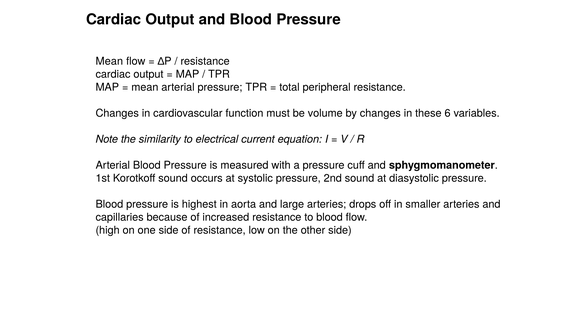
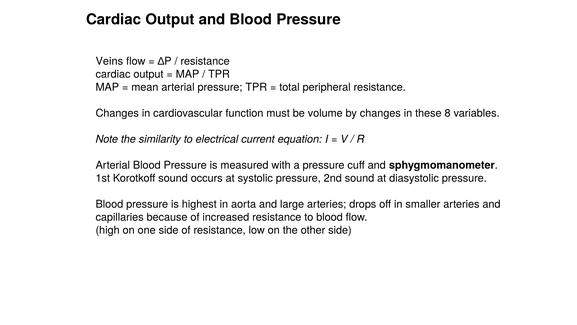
Mean at (109, 61): Mean -> Veins
6: 6 -> 8
